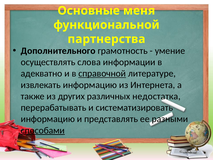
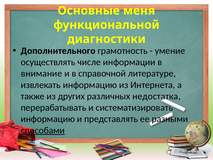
партнерства: партнерства -> диагностики
слова: слова -> числе
адекватно: адекватно -> внимание
справочной underline: present -> none
